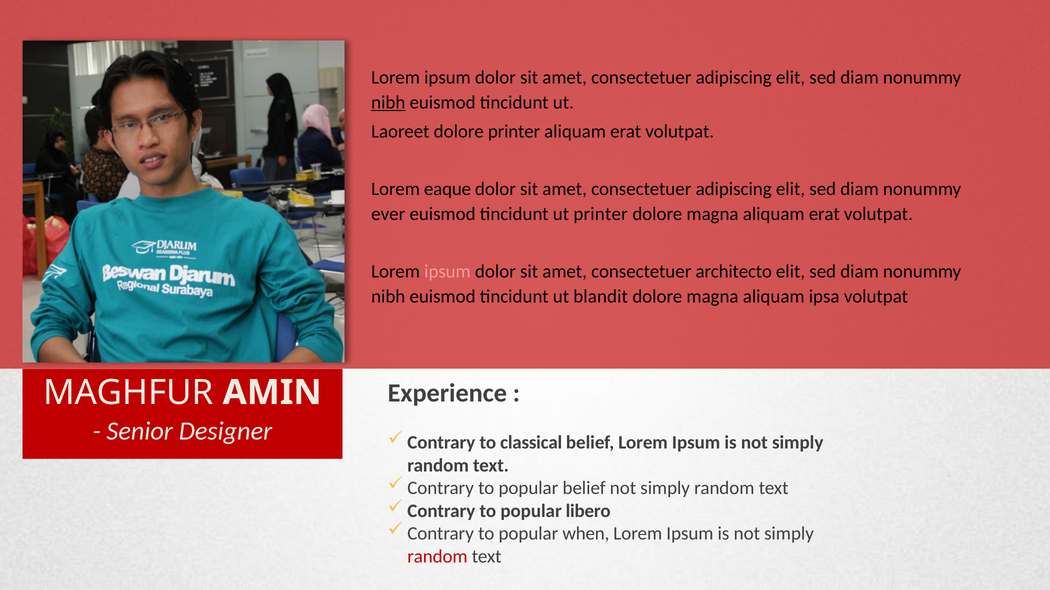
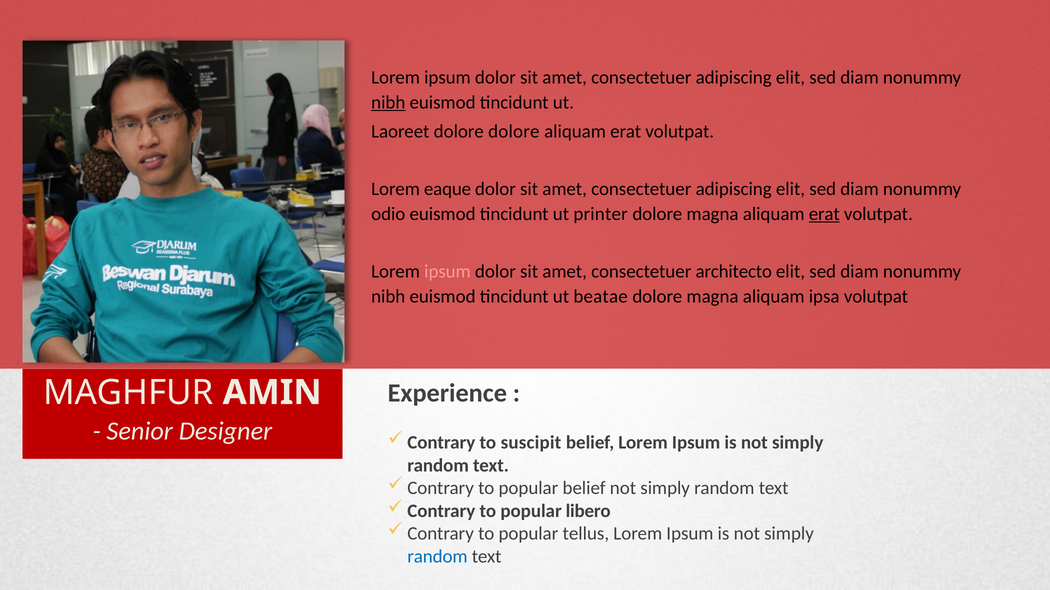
dolore printer: printer -> dolore
ever: ever -> odio
erat at (824, 214) underline: none -> present
blandit: blandit -> beatae
classical: classical -> suscipit
when: when -> tellus
random at (437, 557) colour: red -> blue
